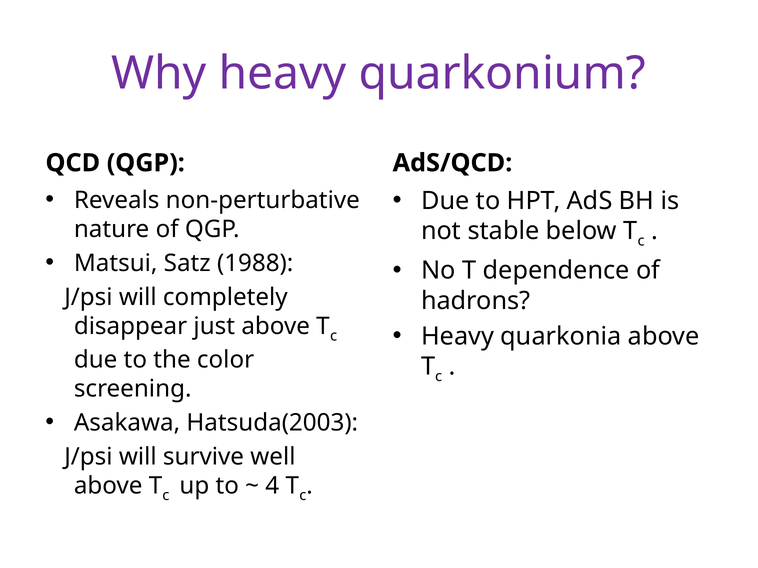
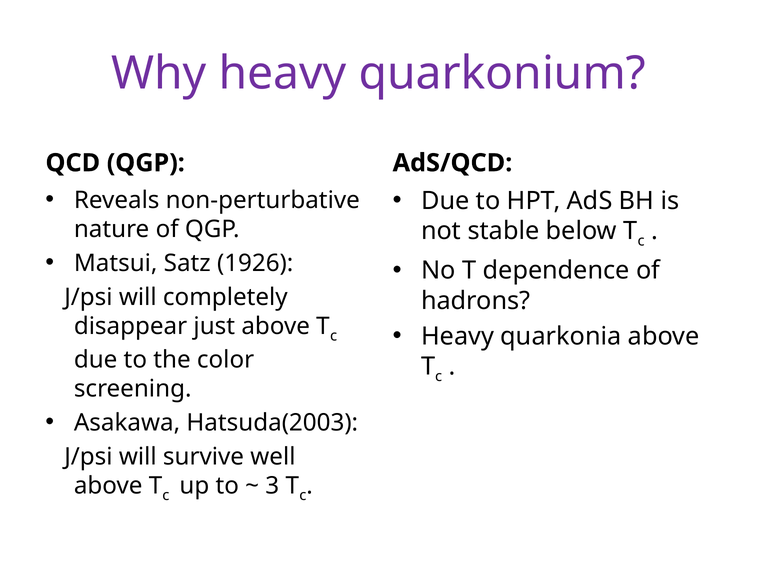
1988: 1988 -> 1926
4: 4 -> 3
